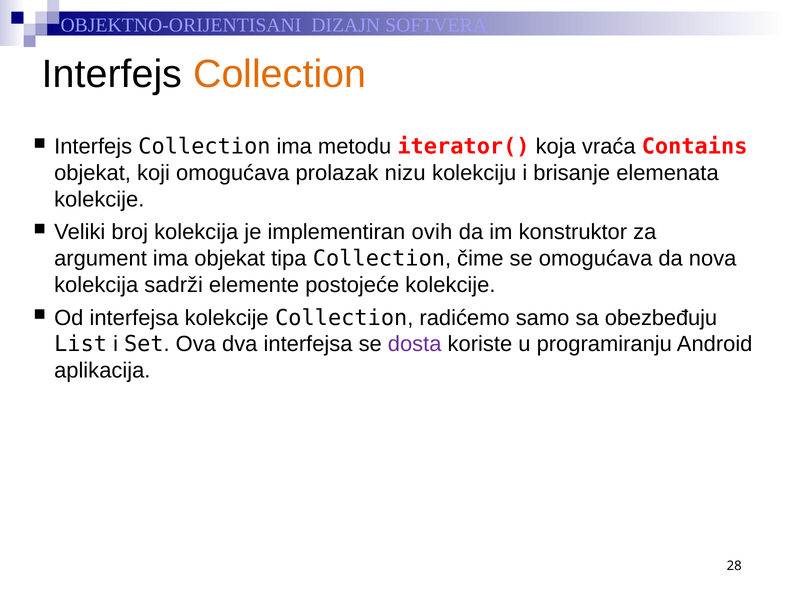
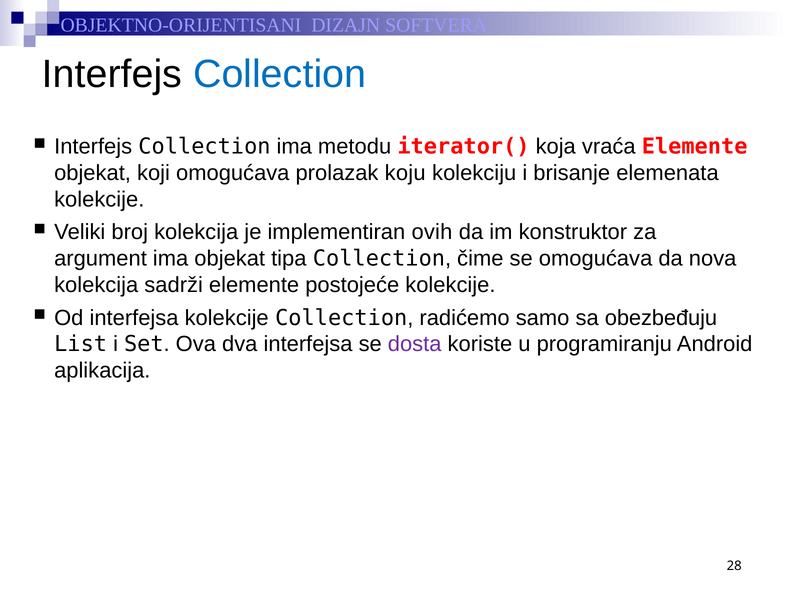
Collection at (280, 74) colour: orange -> blue
vraća Contains: Contains -> Elemente
nizu: nizu -> koju
